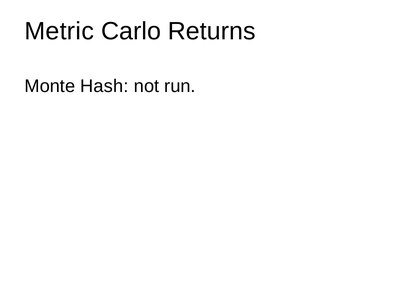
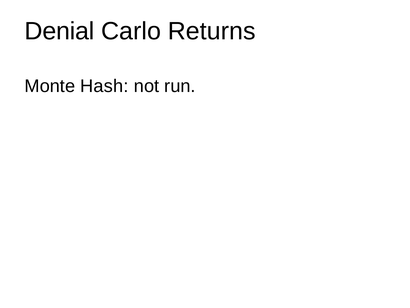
Metric: Metric -> Denial
